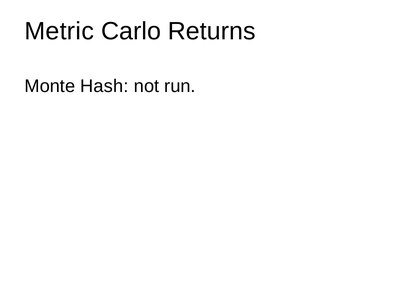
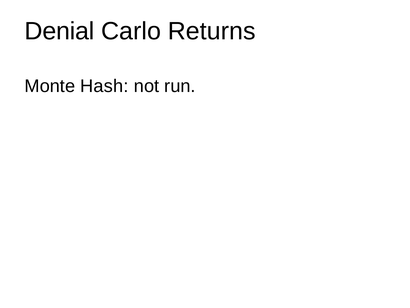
Metric: Metric -> Denial
